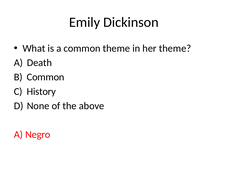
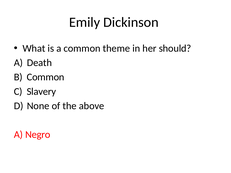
her theme: theme -> should
History: History -> Slavery
